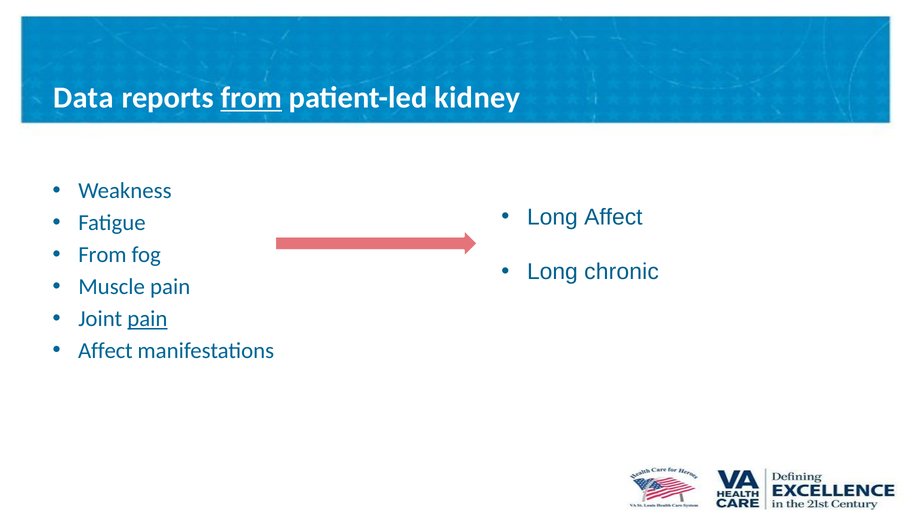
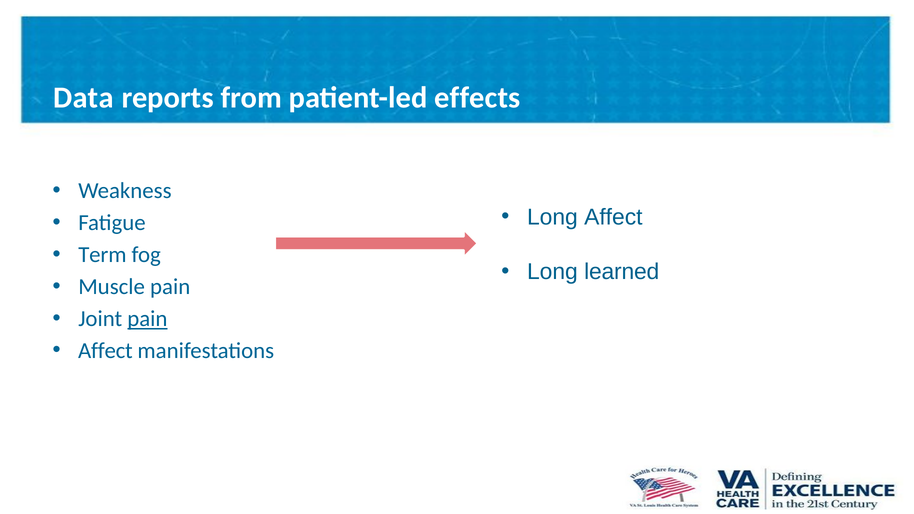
from at (251, 98) underline: present -> none
kidney: kidney -> effects
From at (102, 255): From -> Term
chronic: chronic -> learned
